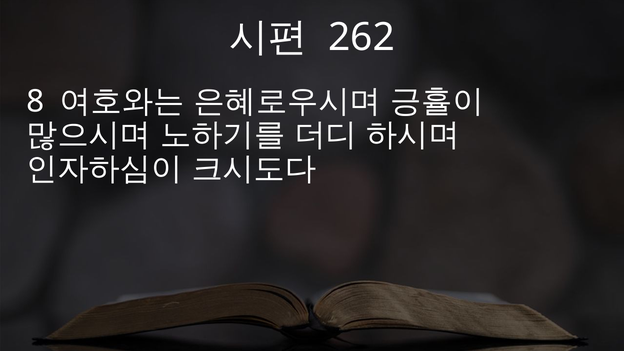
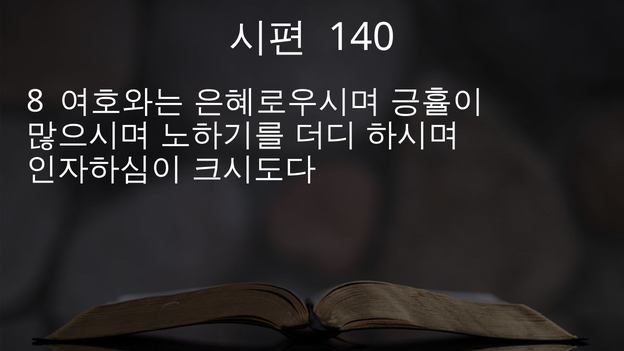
262: 262 -> 140
